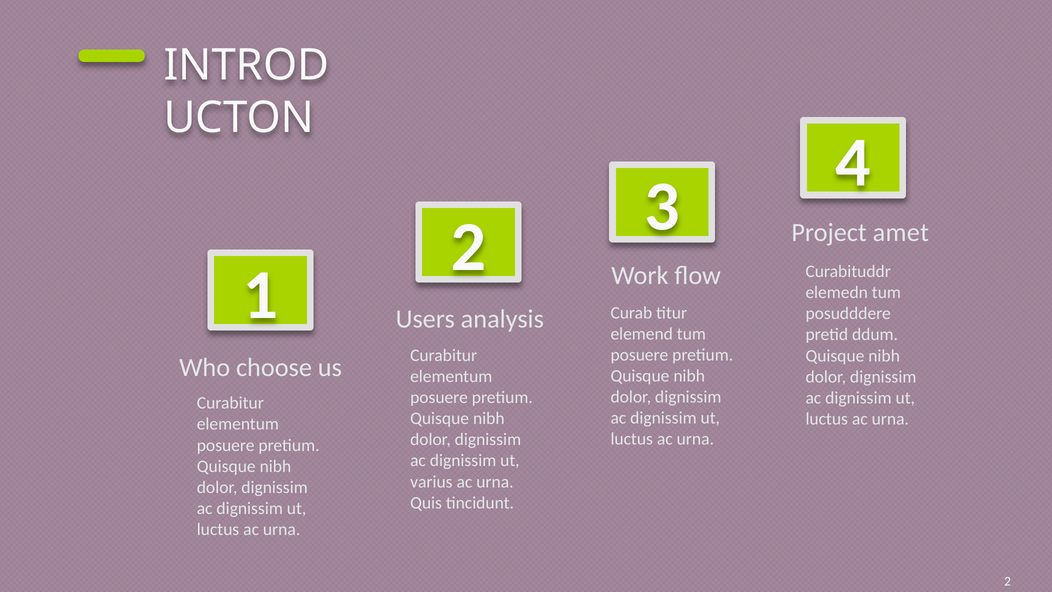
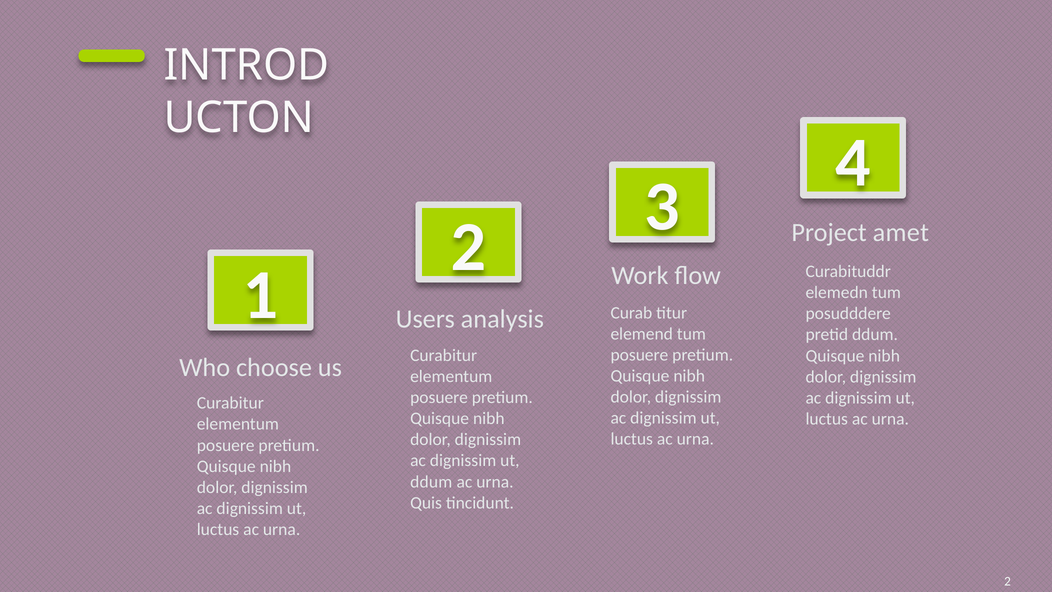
varius at (431, 482): varius -> ddum
